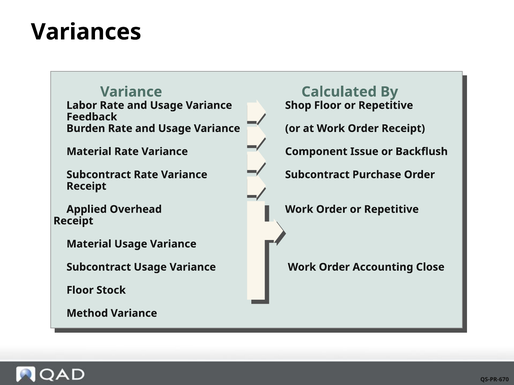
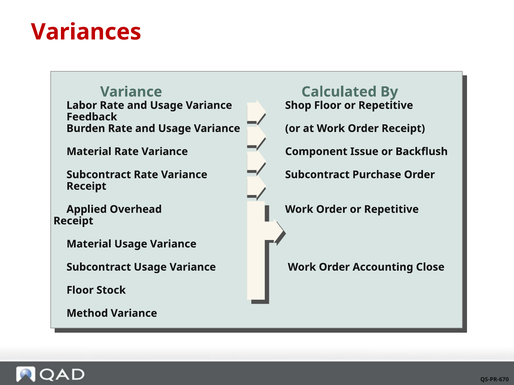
Variances colour: black -> red
